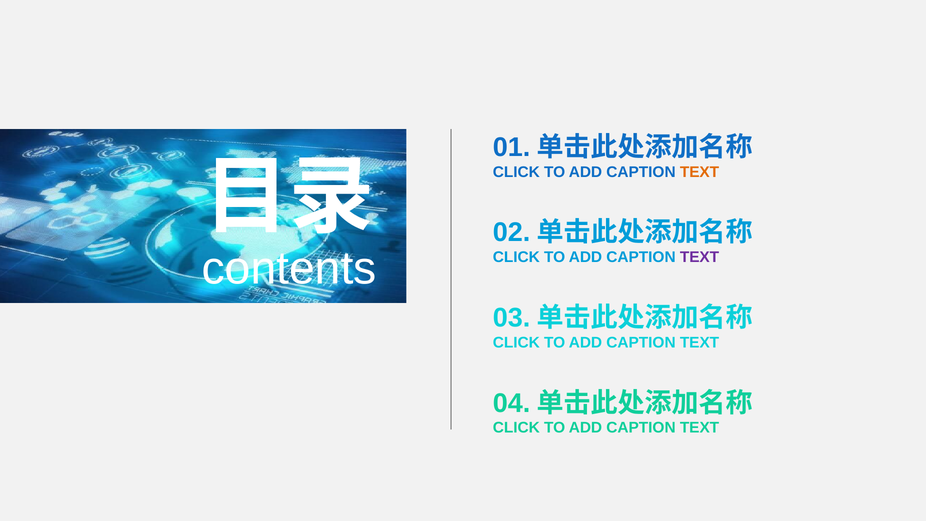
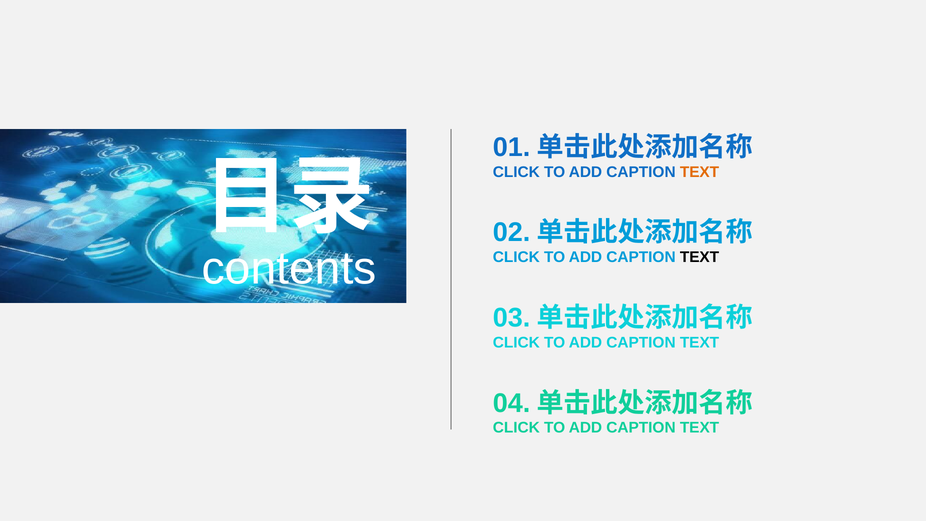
TEXT at (700, 257) colour: purple -> black
